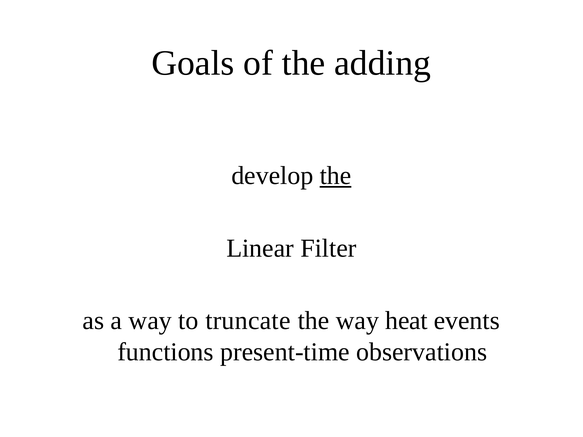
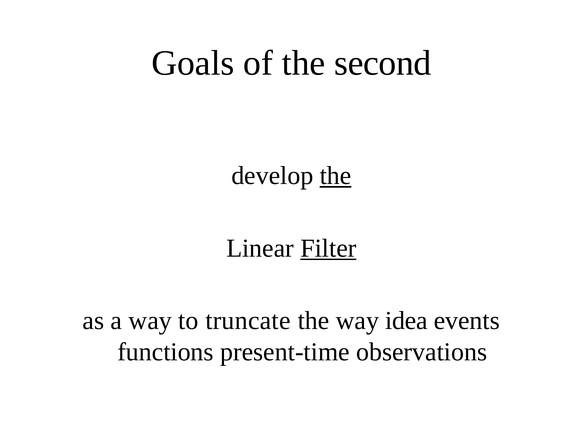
adding: adding -> second
Filter underline: none -> present
heat: heat -> idea
